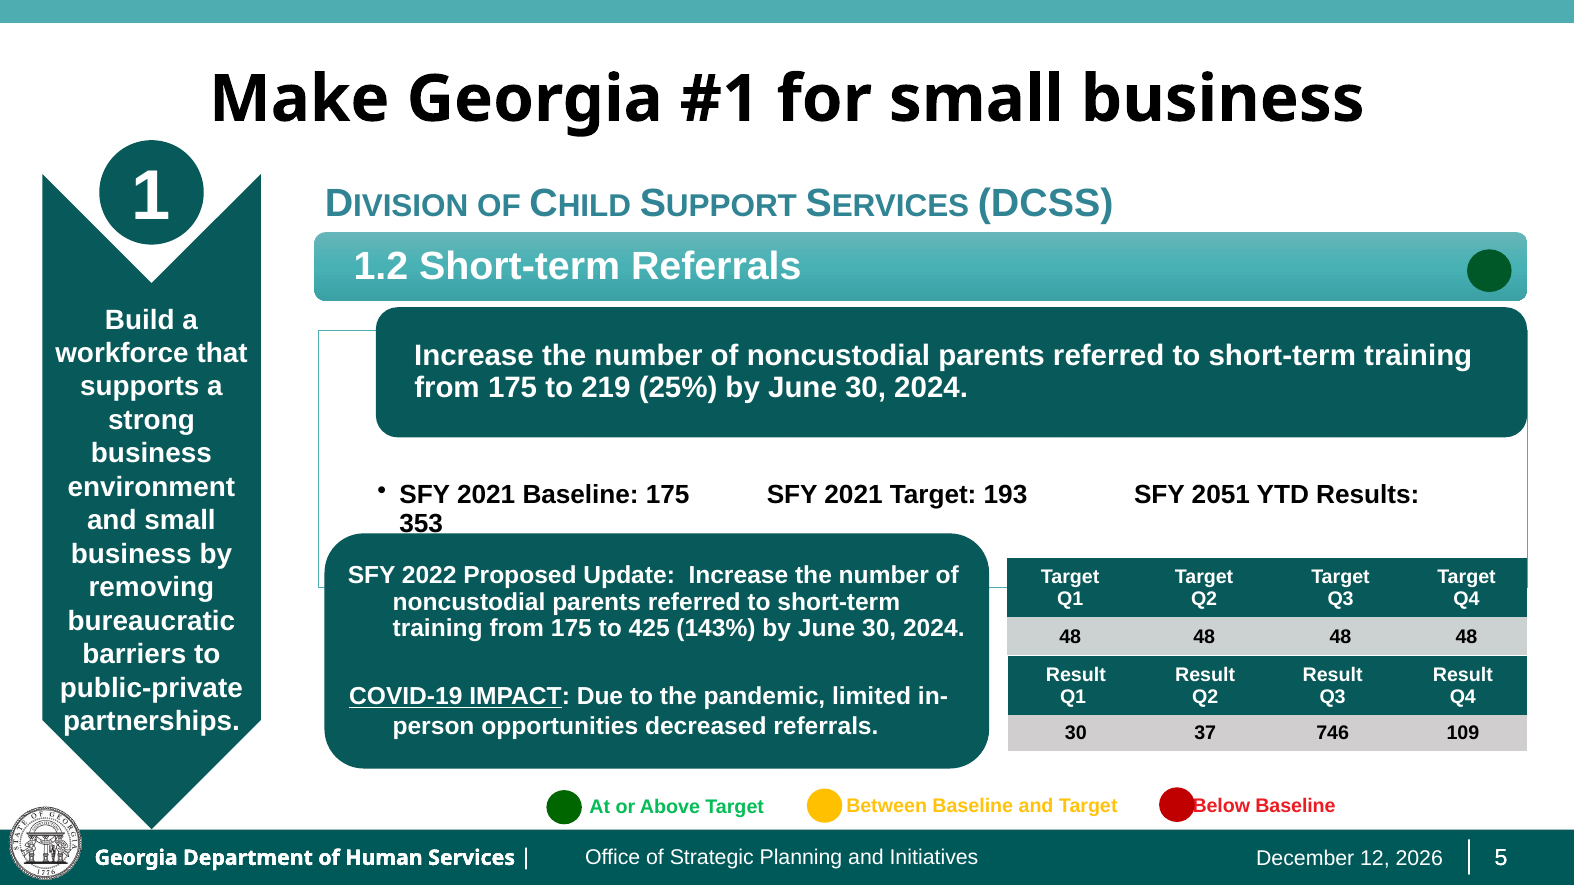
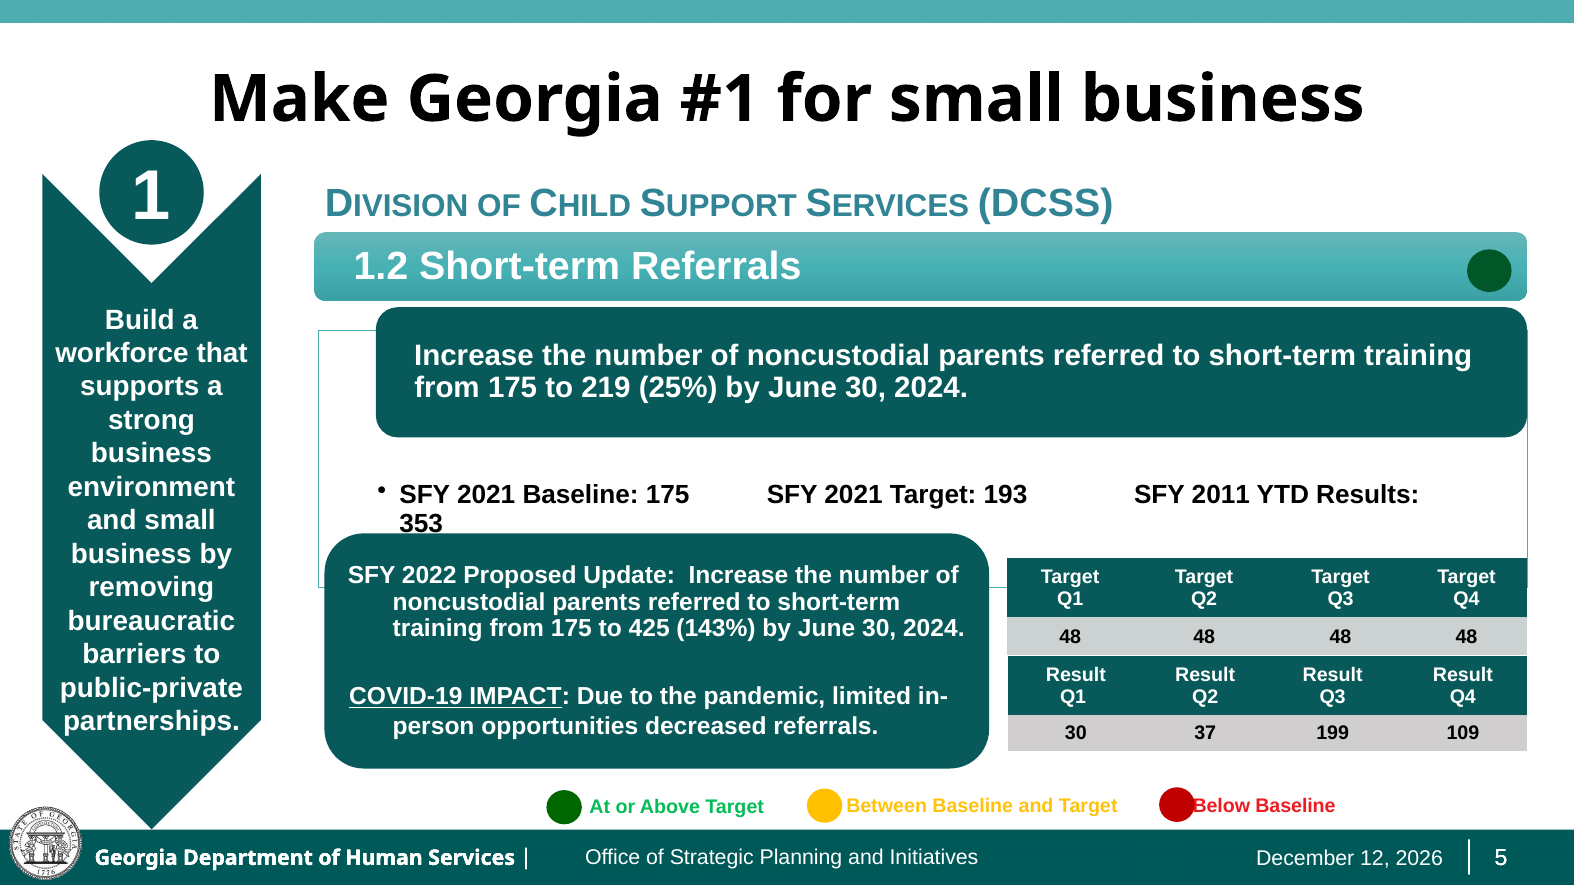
2051: 2051 -> 2011
746: 746 -> 199
